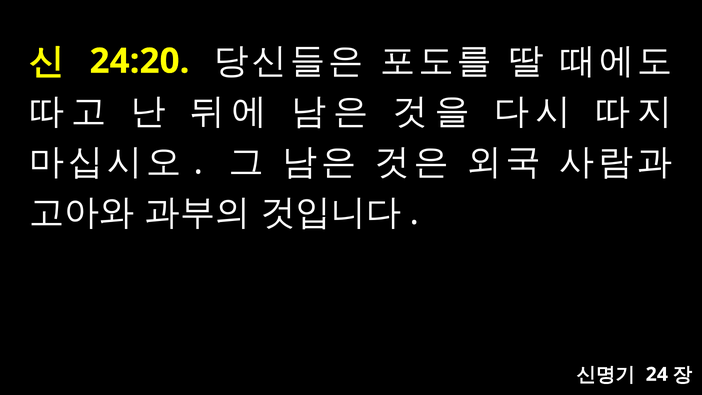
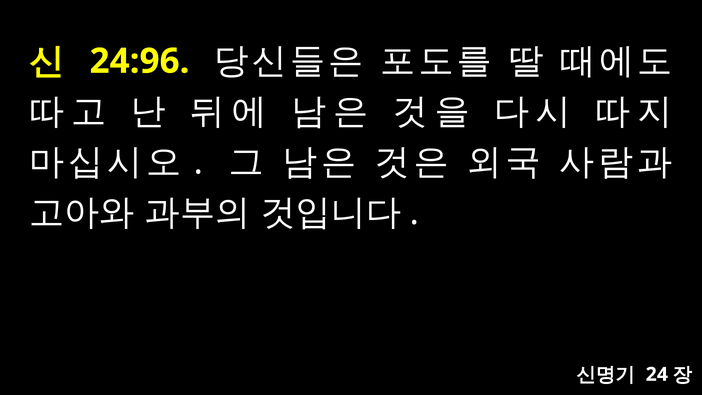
24:20: 24:20 -> 24:96
